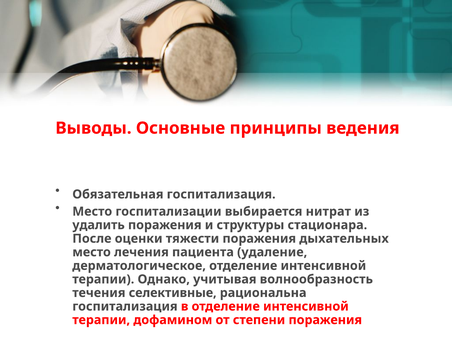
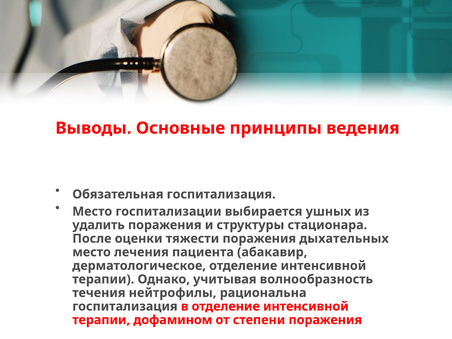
нитрат: нитрат -> ушных
удаление: удаление -> абакавир
селективные: селективные -> нейтрофилы
